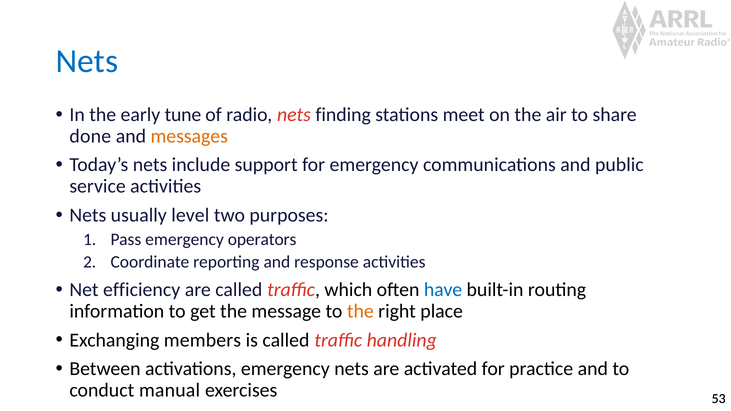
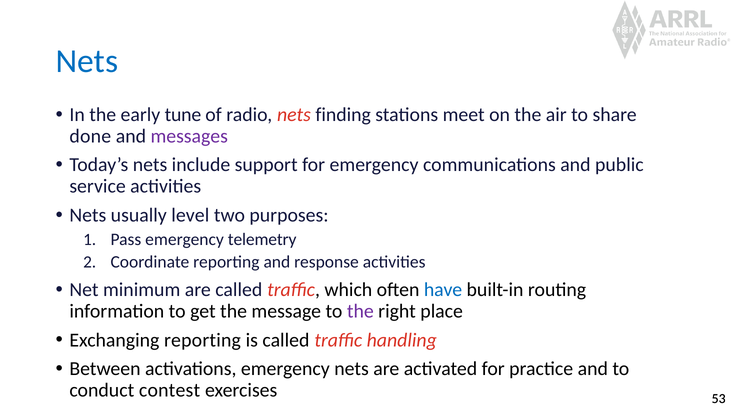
messages colour: orange -> purple
operators: operators -> telemetry
efficiency: efficiency -> minimum
the at (360, 311) colour: orange -> purple
Exchanging members: members -> reporting
manual: manual -> contest
